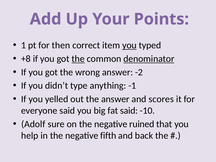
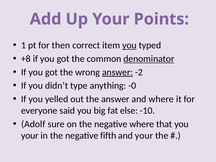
the at (78, 59) underline: present -> none
answer at (117, 72) underline: none -> present
-1: -1 -> -0
and scores: scores -> where
fat said: said -> else
negative ruined: ruined -> where
help at (30, 136): help -> your
and back: back -> your
